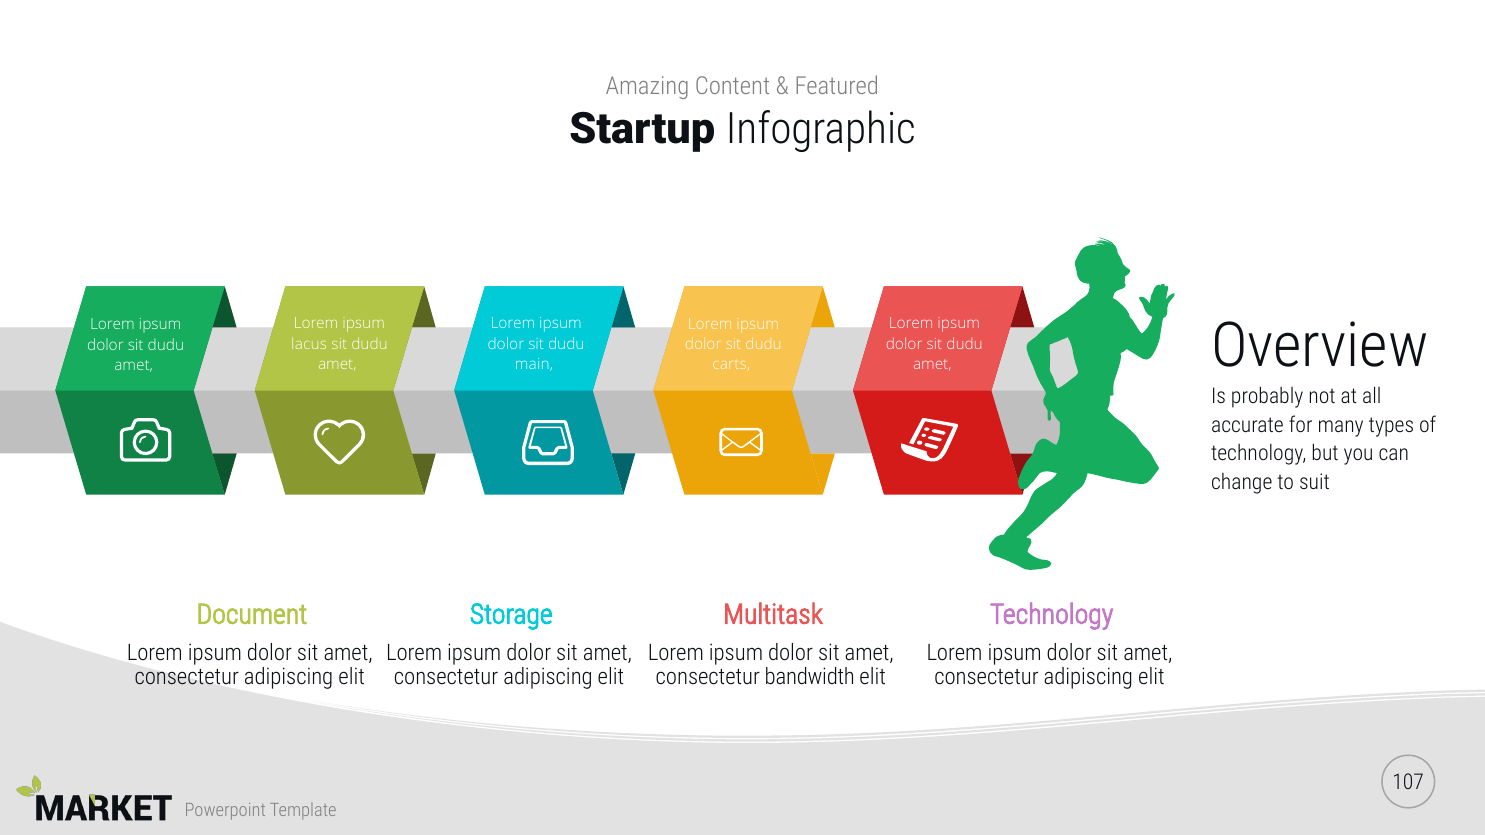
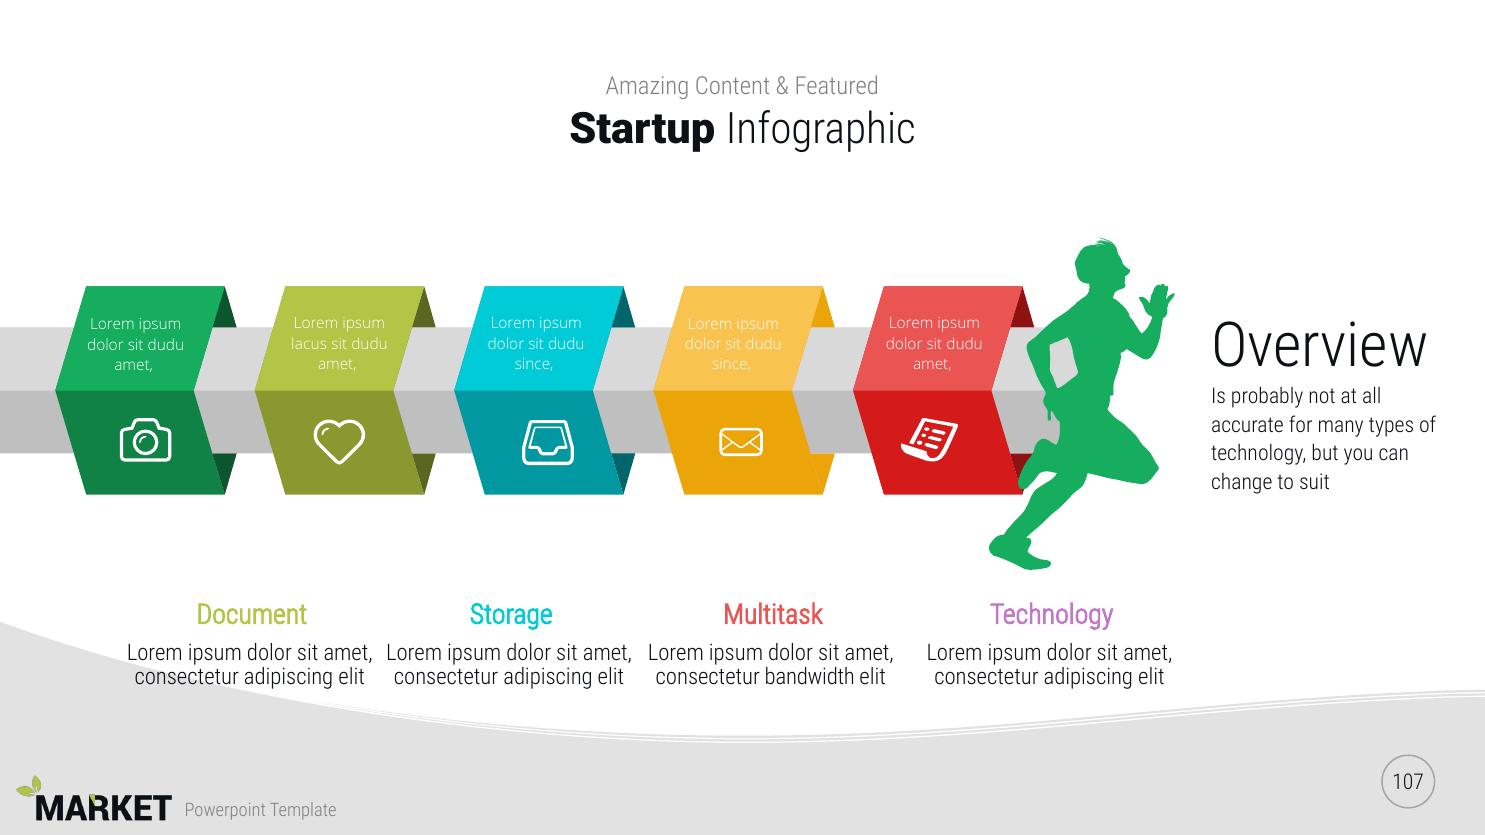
main at (534, 365): main -> since
carts at (731, 365): carts -> since
